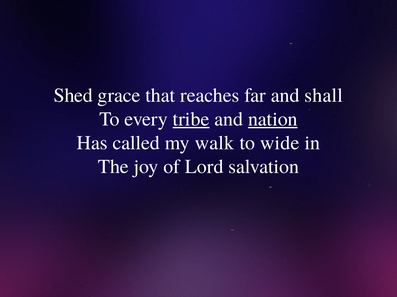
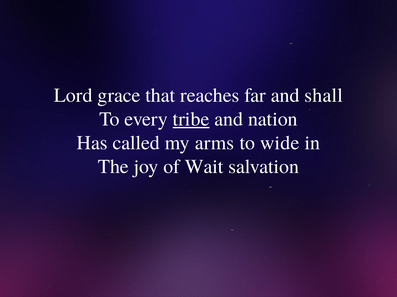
Shed: Shed -> Lord
nation underline: present -> none
walk: walk -> arms
Lord: Lord -> Wait
